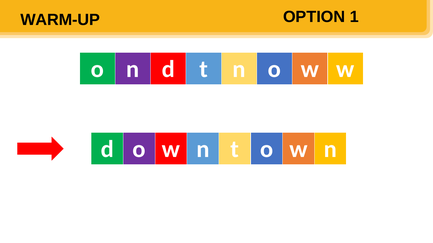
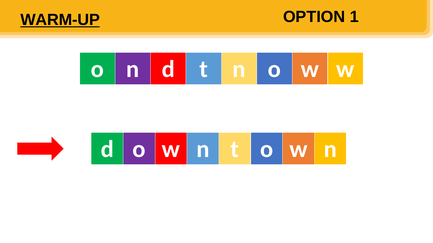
WARM-UP underline: none -> present
